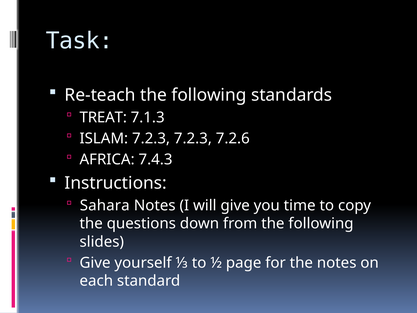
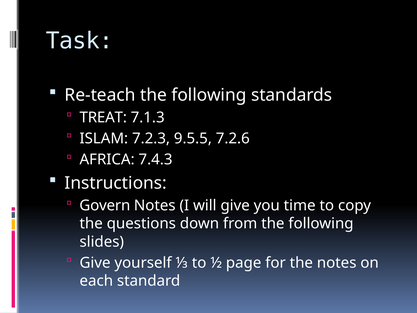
7.2.3 7.2.3: 7.2.3 -> 9.5.5
Sahara: Sahara -> Govern
